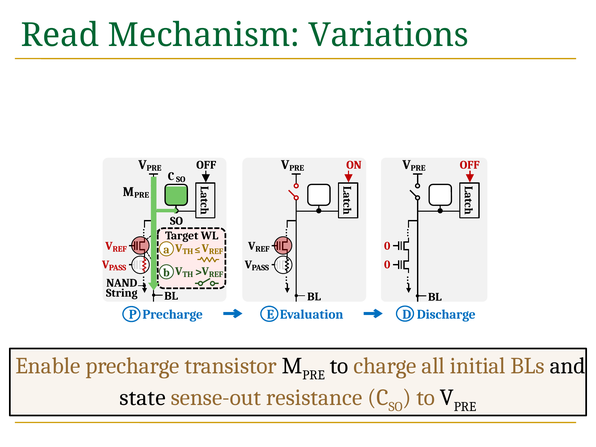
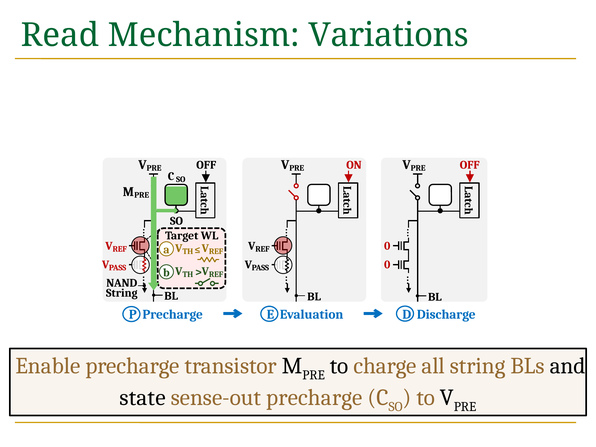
all initial: initial -> string
sense-out resistance: resistance -> precharge
